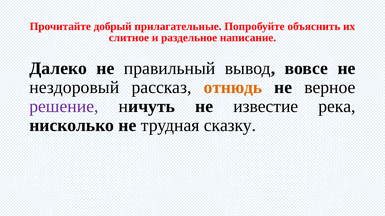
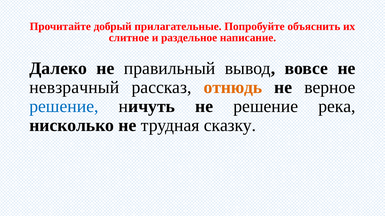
нездоровый: нездоровый -> невзрачный
решение at (64, 107) colour: purple -> blue
не известие: известие -> решение
